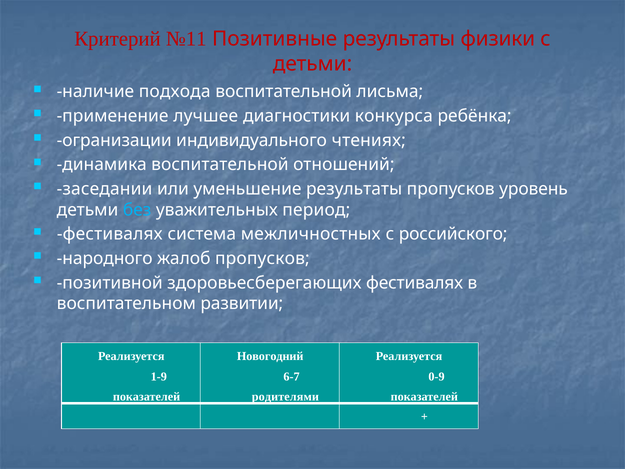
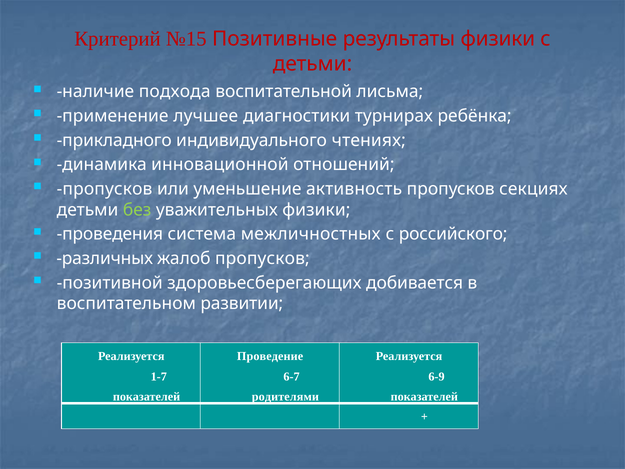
№11: №11 -> №15
конкурса: конкурса -> турнирах
огранизации: огранизации -> прикладного
динамика воспитательной: воспитательной -> инновационной
заседании at (105, 189): заседании -> пропусков
уменьшение результаты: результаты -> активность
уровень: уровень -> секциях
без colour: light blue -> light green
уважительных период: период -> физики
фестивалях at (110, 234): фестивалях -> проведения
народного: народного -> различных
здоровьесберегающих фестивалях: фестивалях -> добивается
Новогодний: Новогодний -> Проведение
1-9: 1-9 -> 1-7
0-9: 0-9 -> 6-9
